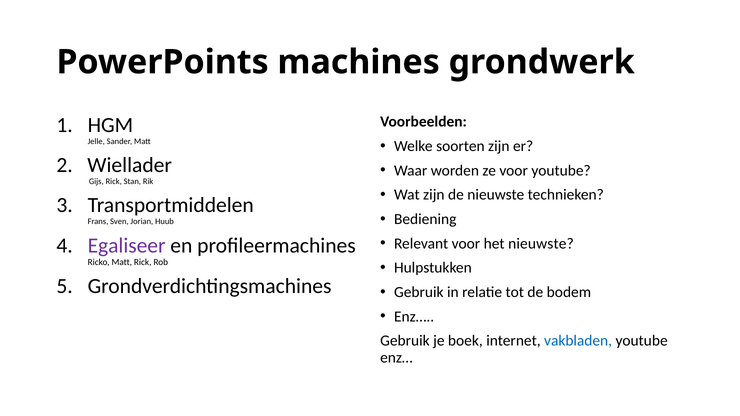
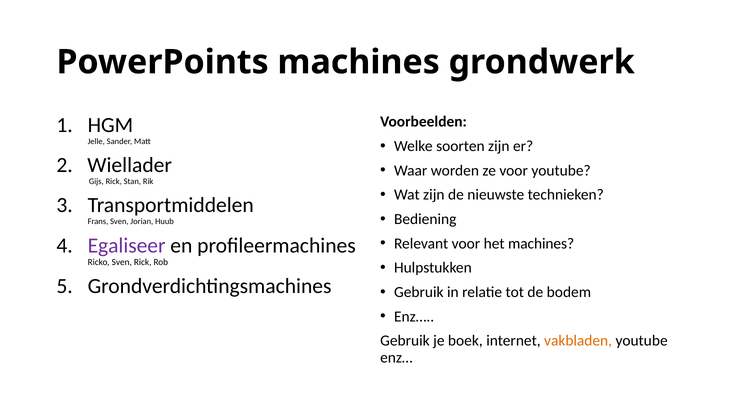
het nieuwste: nieuwste -> machines
Ricko Matt: Matt -> Sven
vakbladen colour: blue -> orange
